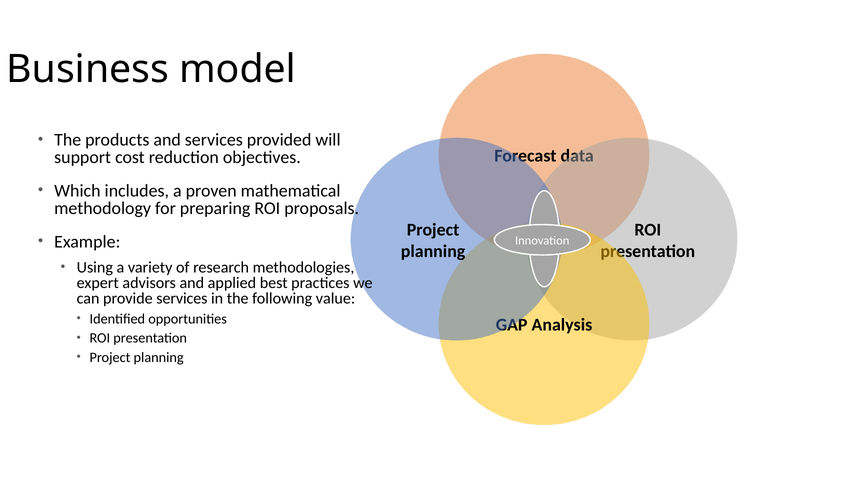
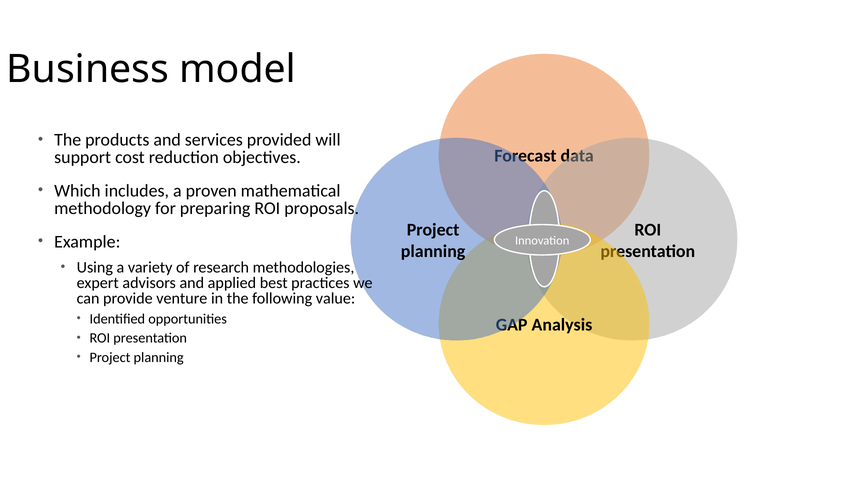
provide services: services -> venture
